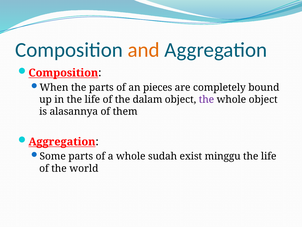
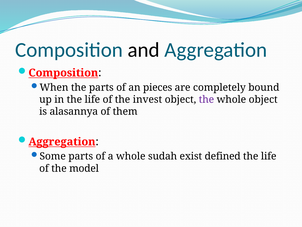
and colour: orange -> black
dalam: dalam -> invest
minggu: minggu -> defined
world: world -> model
